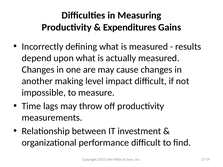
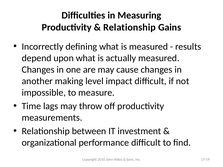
Expenditures at (130, 27): Expenditures -> Relationship
